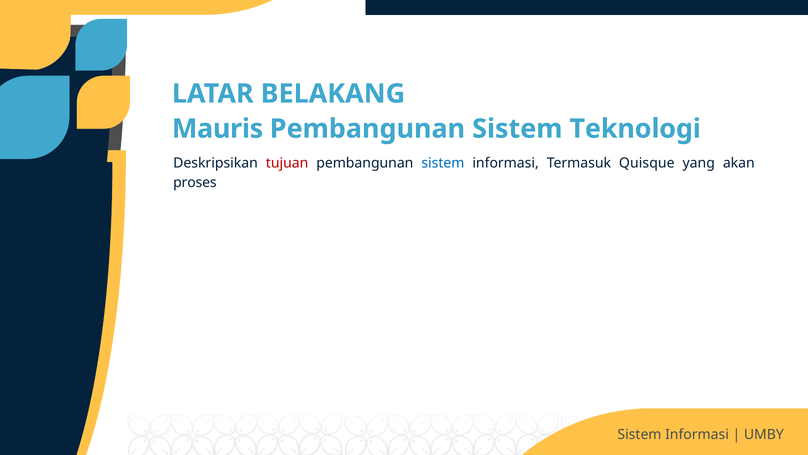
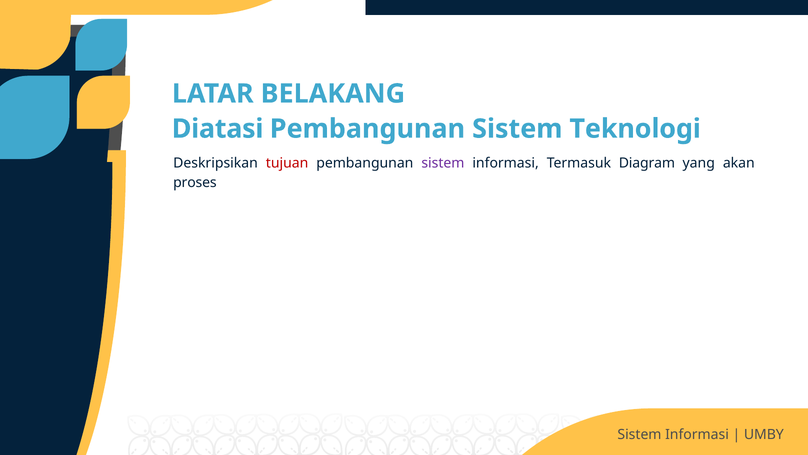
Mauris: Mauris -> Diatasi
sistem at (443, 163) colour: blue -> purple
Quisque: Quisque -> Diagram
